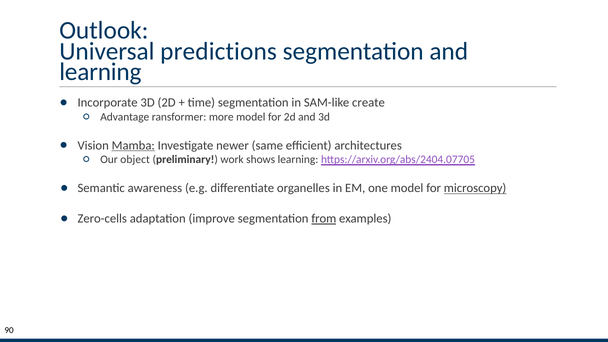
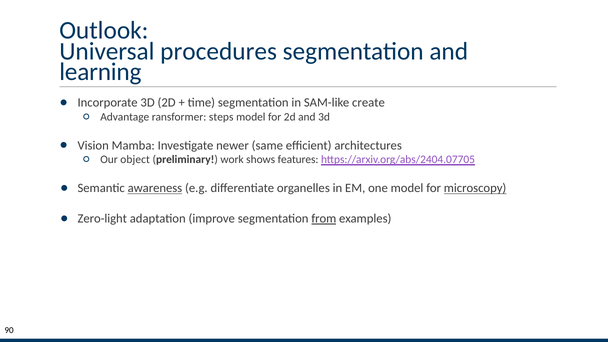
predictions: predictions -> procedures
more: more -> steps
Mamba underline: present -> none
shows learning: learning -> features
awareness underline: none -> present
Zero-cells: Zero-cells -> Zero-light
